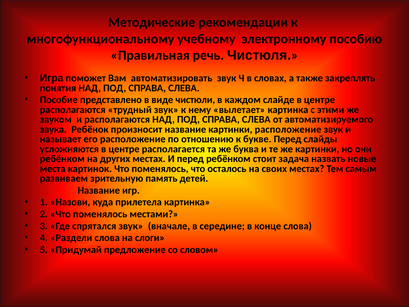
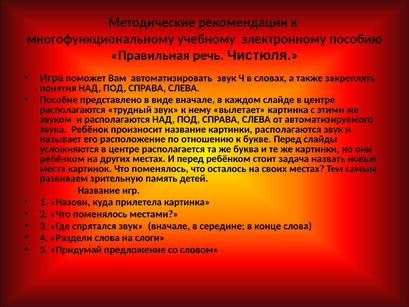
виде чистюли: чистюли -> вначале
картинки расположение: расположение -> располагаются
